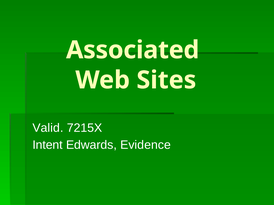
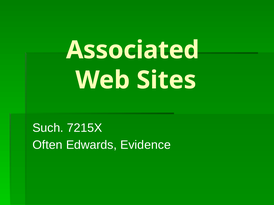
Valid: Valid -> Such
Intent: Intent -> Often
